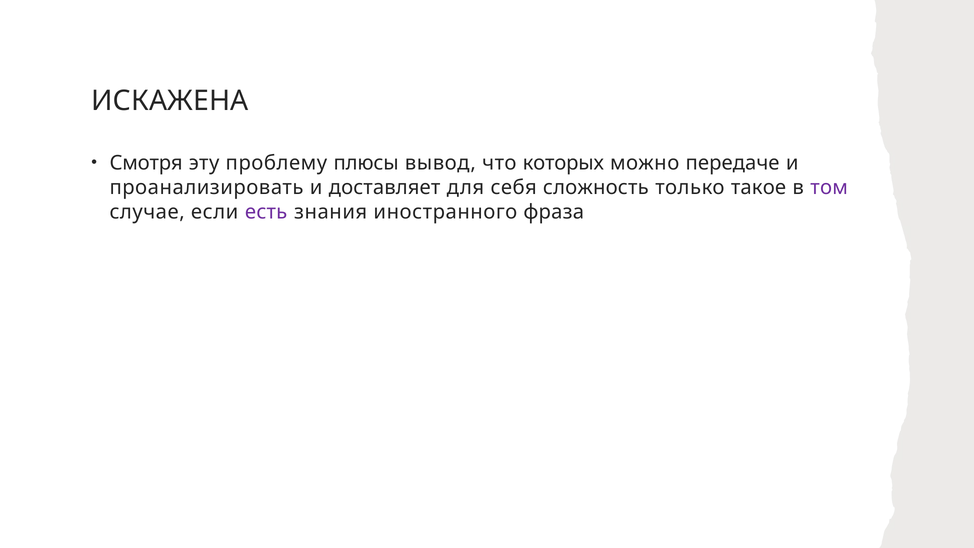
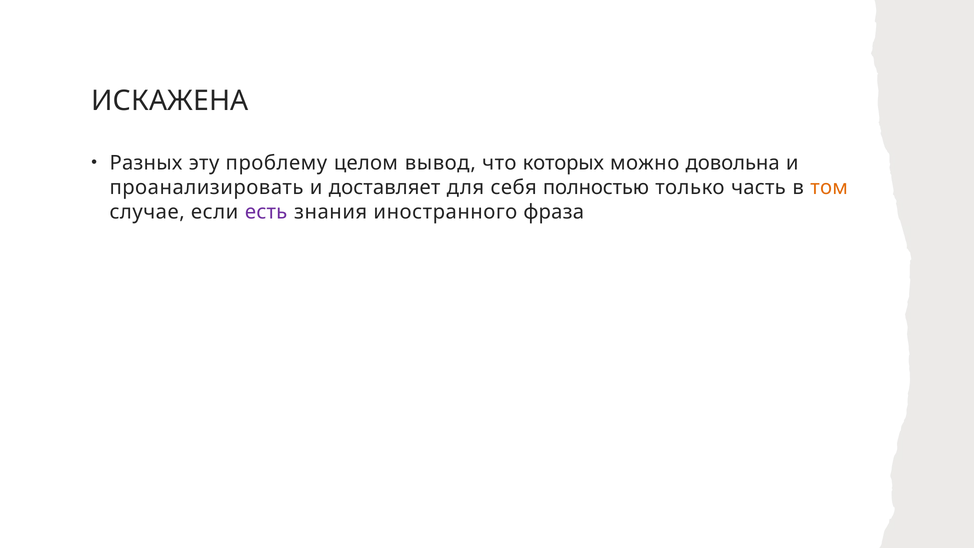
Смотря: Смотря -> Разных
плюсы: плюсы -> целом
передаче: передаче -> довольна
сложность: сложность -> полностью
такое: такое -> часть
том colour: purple -> orange
